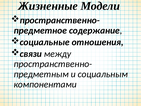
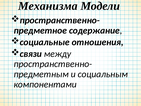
Жизненные: Жизненные -> Механизма
